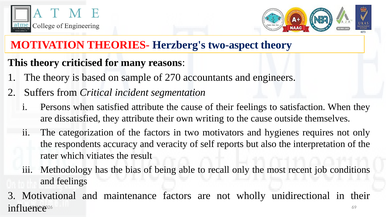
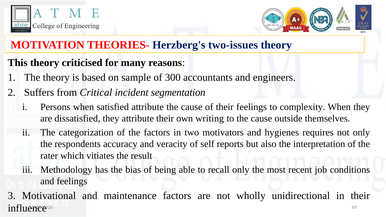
two-aspect: two-aspect -> two-issues
270: 270 -> 300
satisfaction: satisfaction -> complexity
